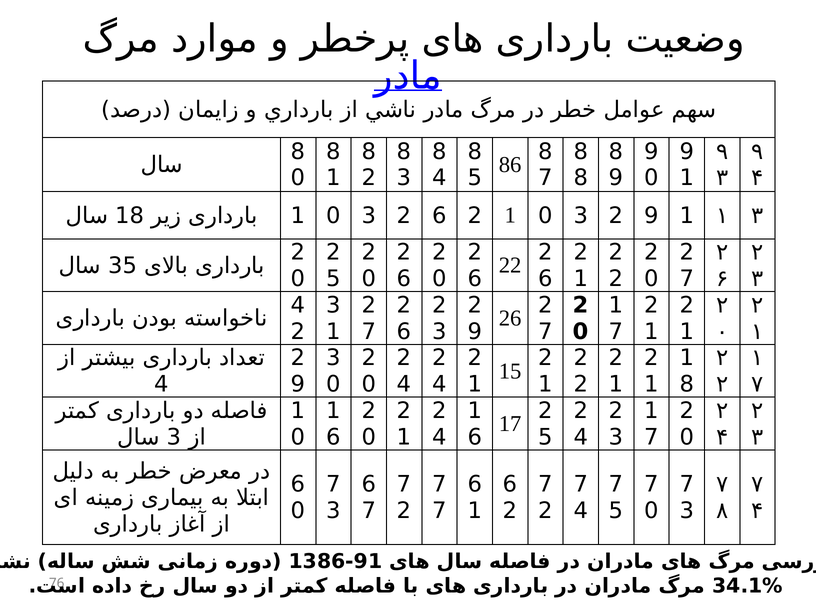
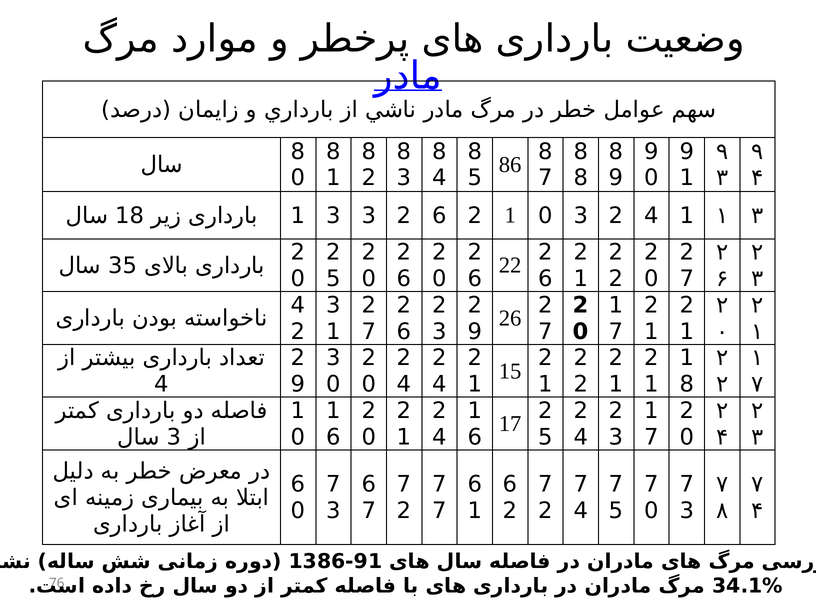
0 at (333, 216): 0 -> 3
0 3 2 9: 9 -> 4
